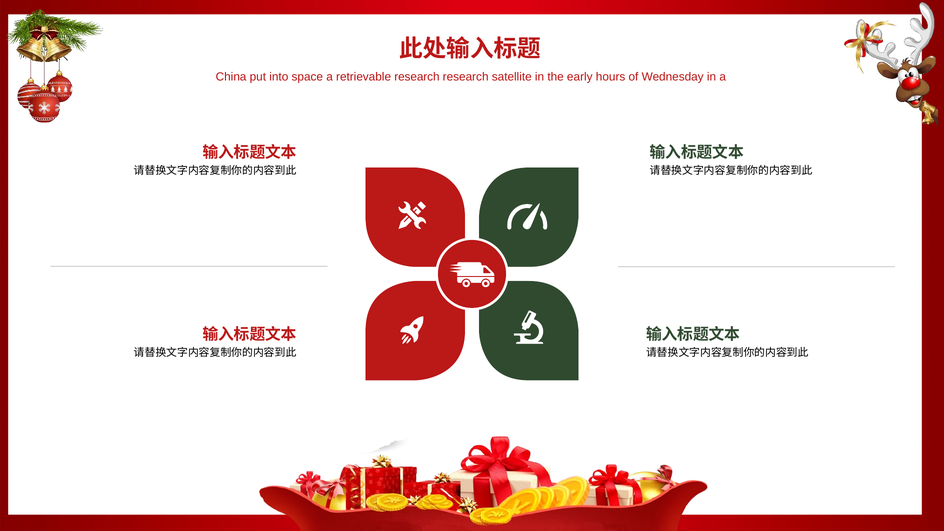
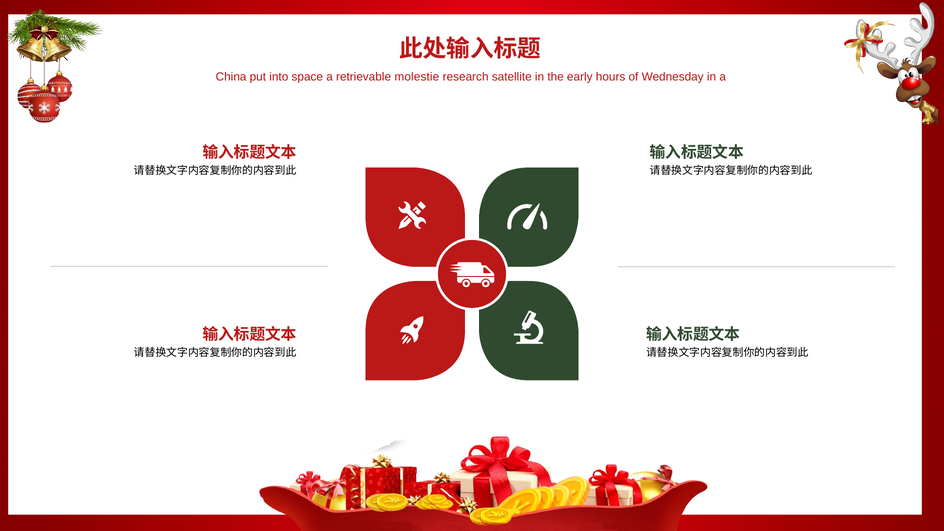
retrievable research: research -> molestie
